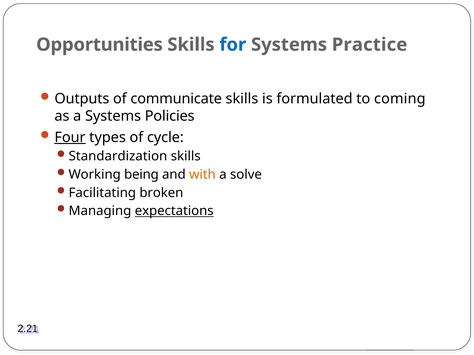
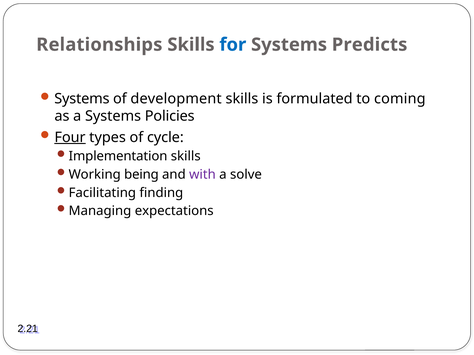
Opportunities: Opportunities -> Relationships
Practice: Practice -> Predicts
Outputs at (82, 99): Outputs -> Systems
communicate: communicate -> development
Standardization: Standardization -> Implementation
with colour: orange -> purple
broken: broken -> finding
expectations underline: present -> none
